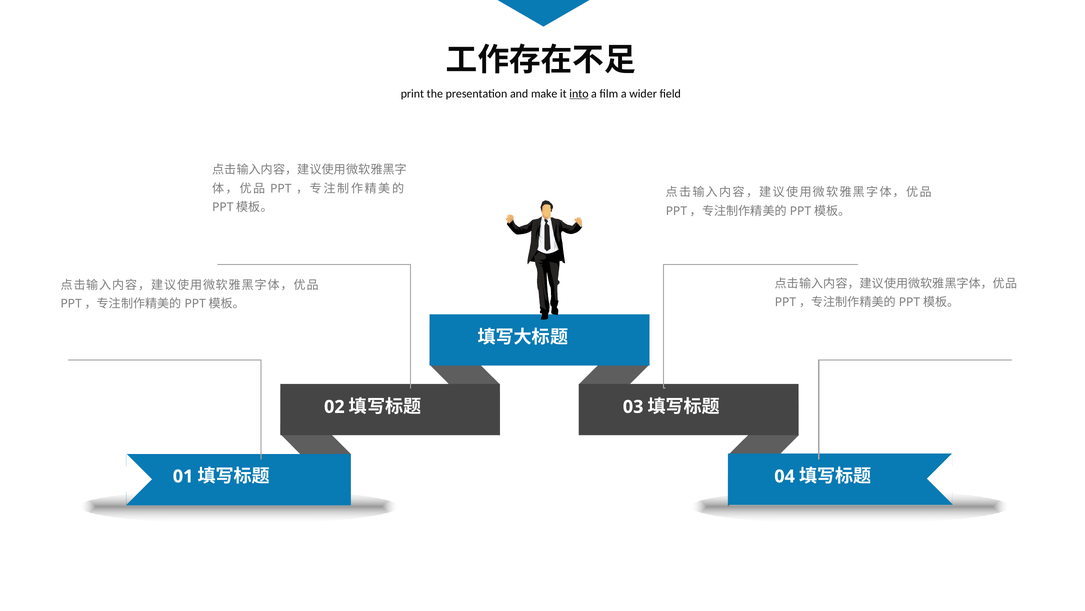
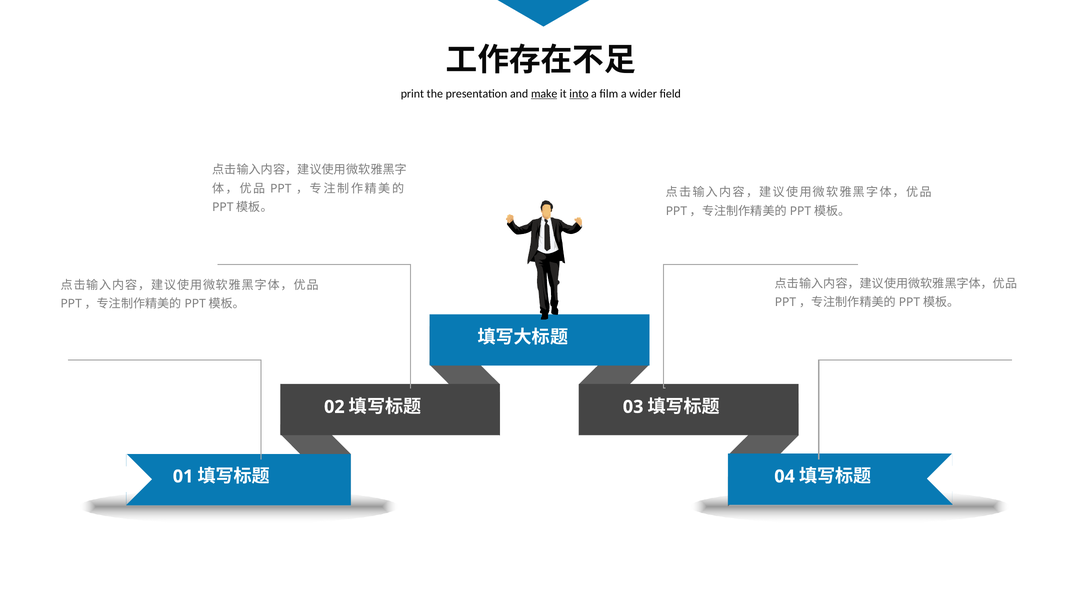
make underline: none -> present
